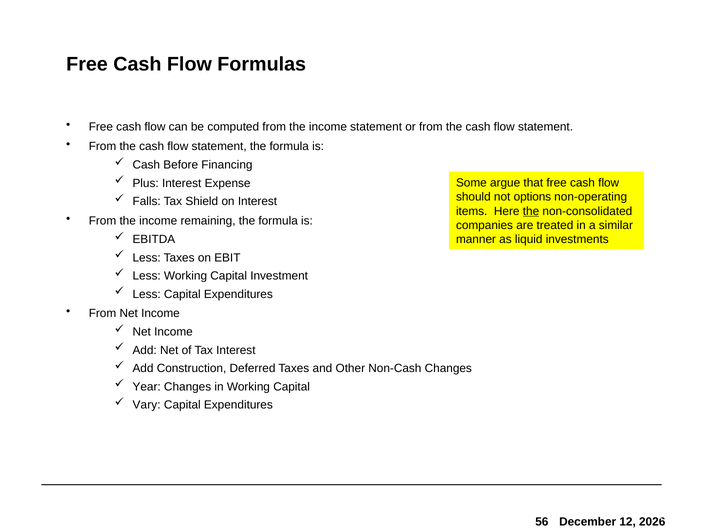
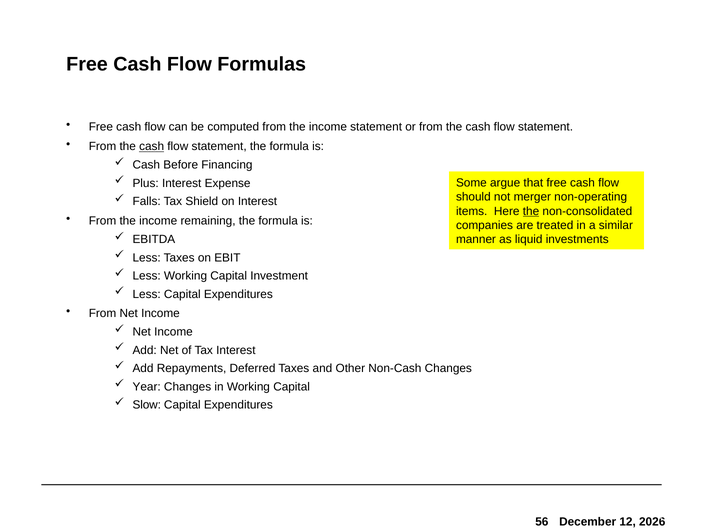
cash at (152, 147) underline: none -> present
options: options -> merger
Construction: Construction -> Repayments
Vary: Vary -> Slow
